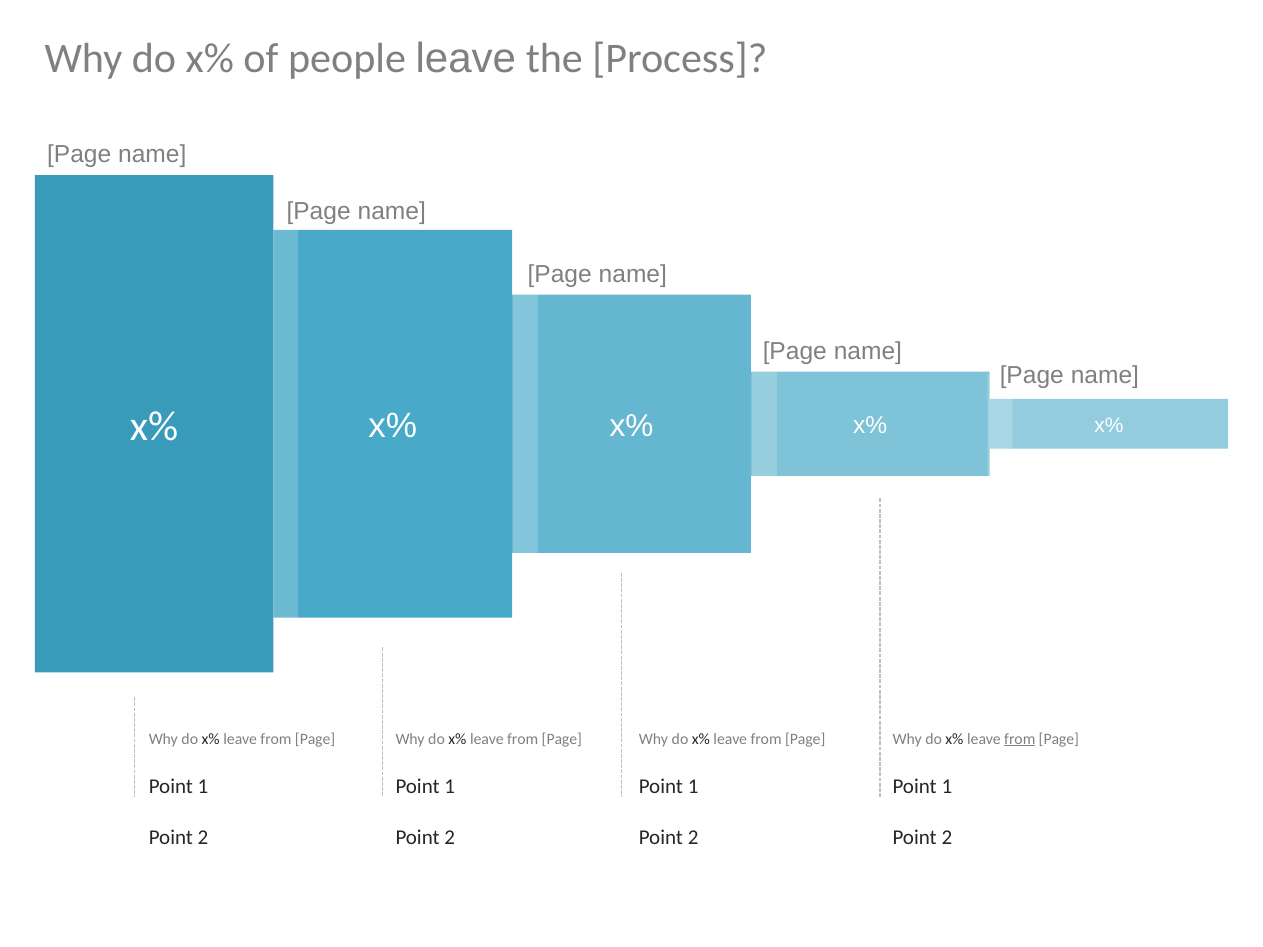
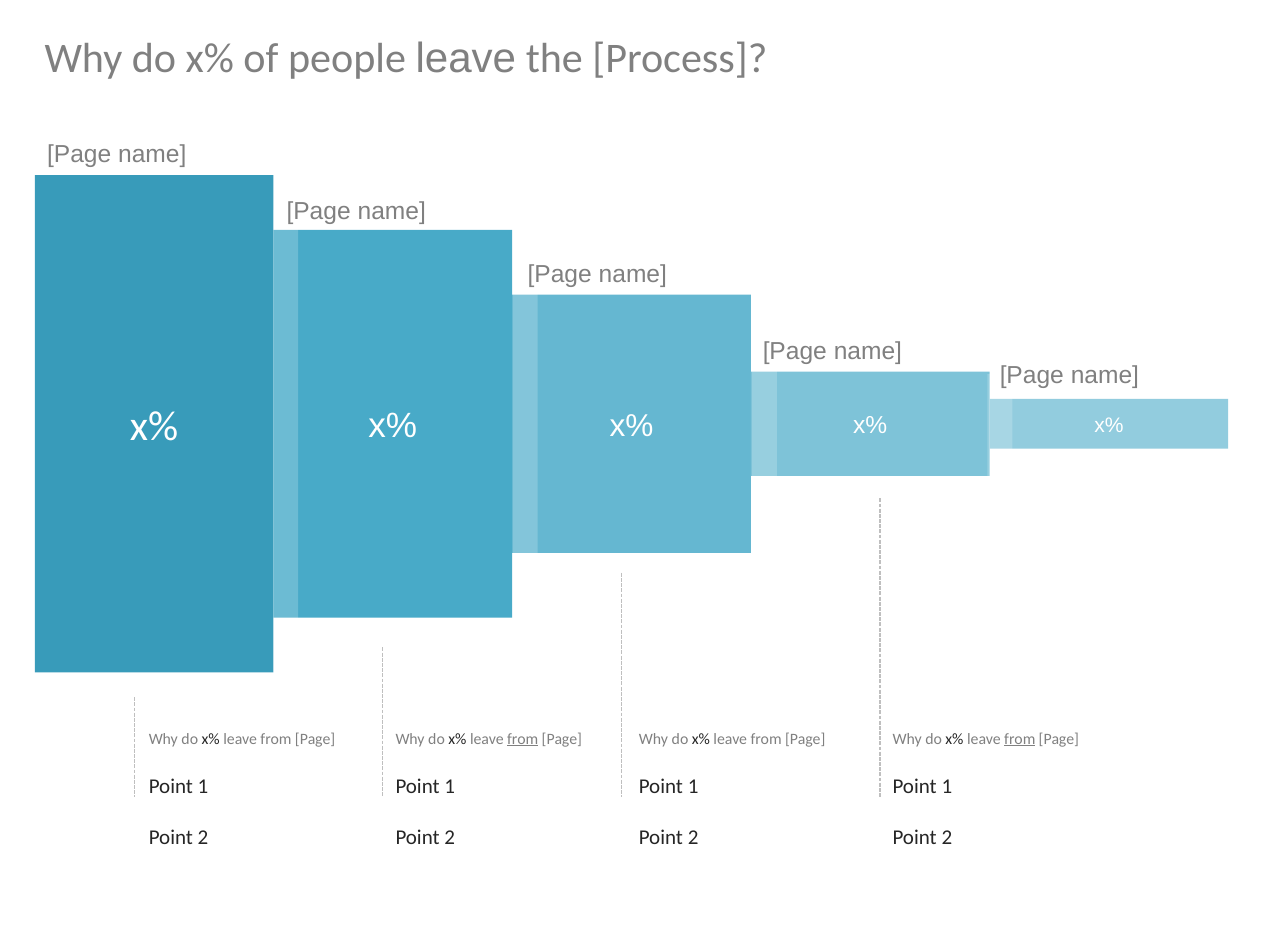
from at (523, 739) underline: none -> present
